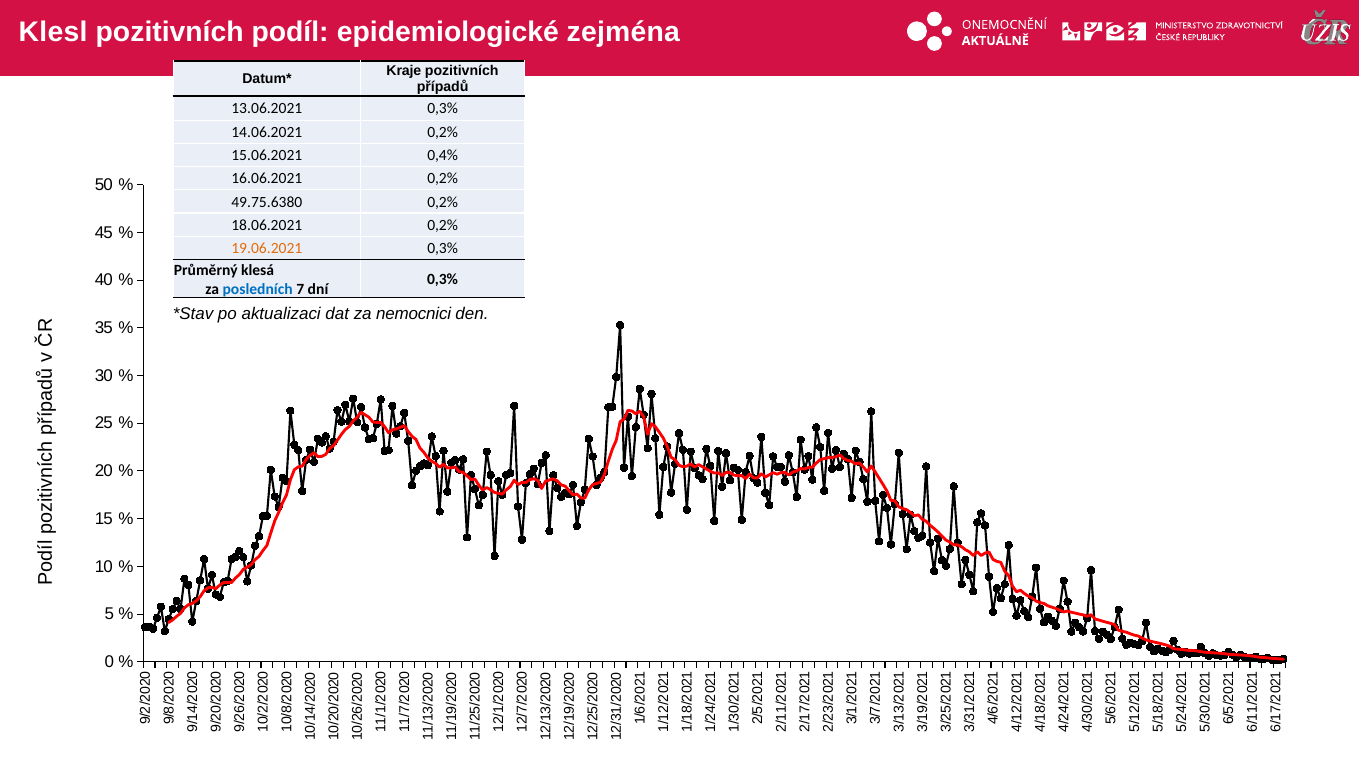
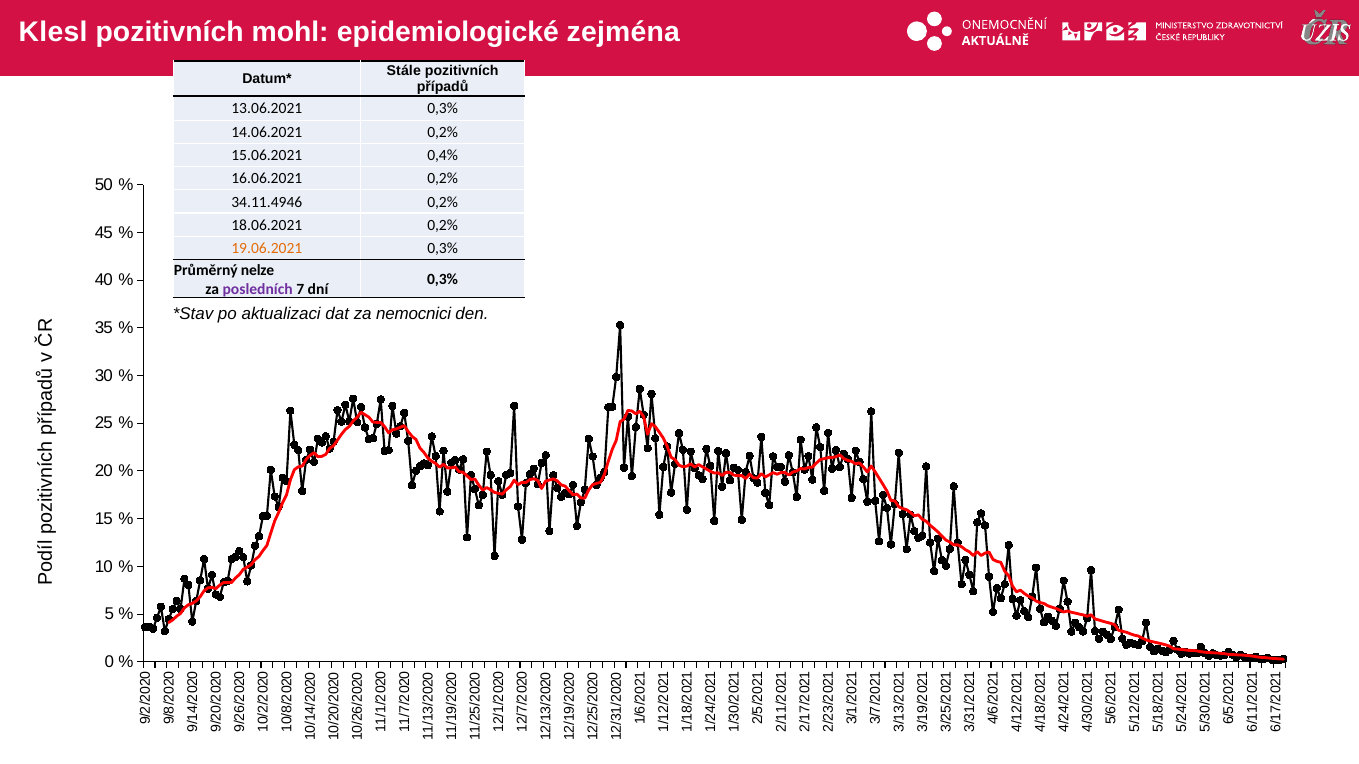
podíl: podíl -> mohl
Kraje: Kraje -> Stále
49.75.6380: 49.75.6380 -> 34.11.4946
klesá: klesá -> nelze
posledních colour: blue -> purple
